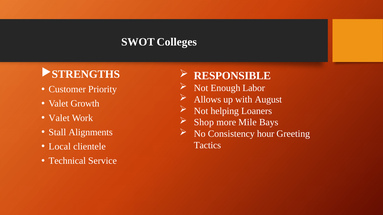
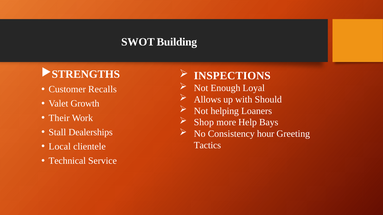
Colleges: Colleges -> Building
RESPONSIBLE: RESPONSIBLE -> INSPECTIONS
Labor: Labor -> Loyal
Priority: Priority -> Recalls
August: August -> Should
Valet at (59, 118): Valet -> Their
Mile: Mile -> Help
Alignments: Alignments -> Dealerships
